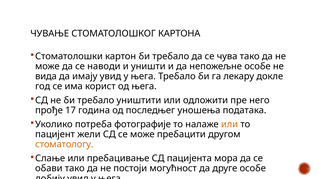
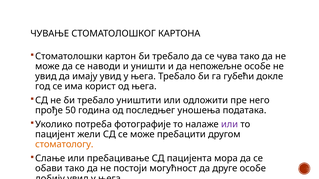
вида at (46, 76): вида -> увид
лекару: лекару -> губећи
17: 17 -> 50
или at (230, 125) colour: orange -> purple
